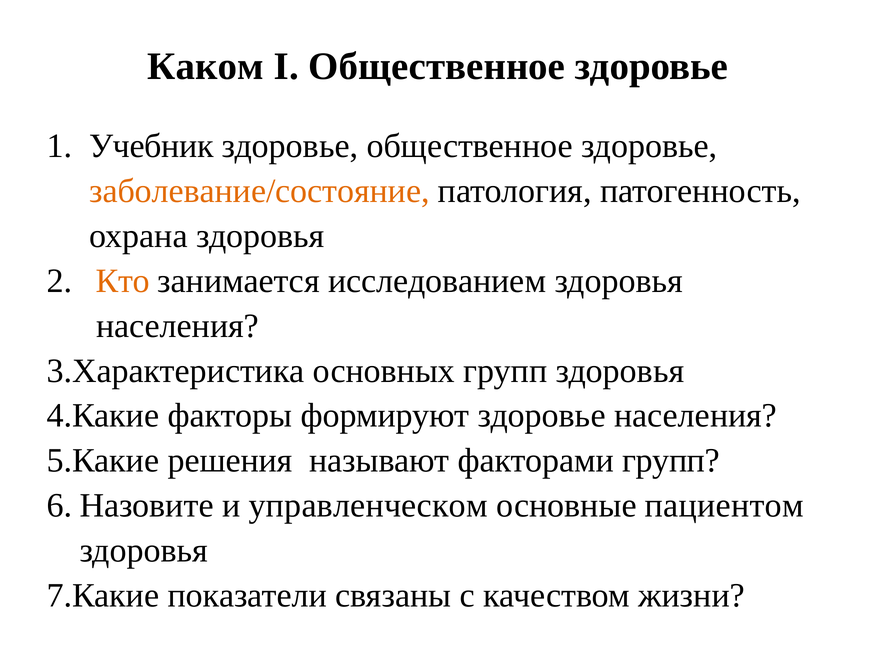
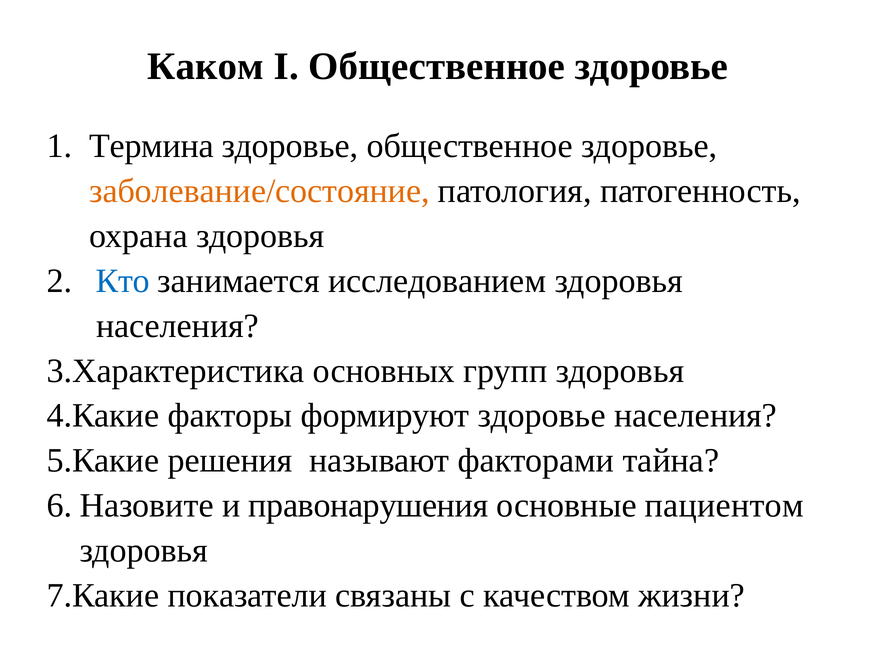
Учебник: Учебник -> Термина
Кто colour: orange -> blue
факторами групп: групп -> тайна
управленческом: управленческом -> правонарушения
